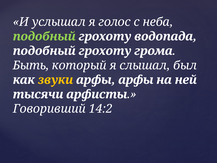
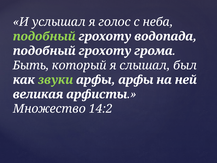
звуки colour: yellow -> light green
тысячи: тысячи -> великая
Говоривший: Говоривший -> Множество
